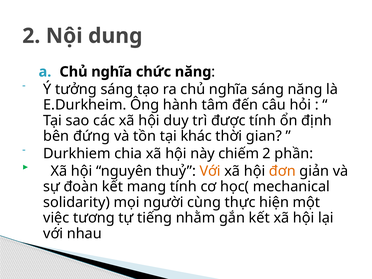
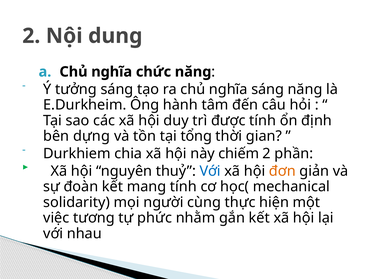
đứng: đứng -> dựng
khác: khác -> tổng
Với at (210, 171) colour: orange -> blue
tiếng: tiếng -> phức
